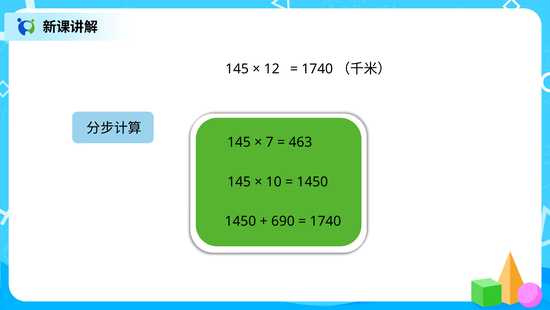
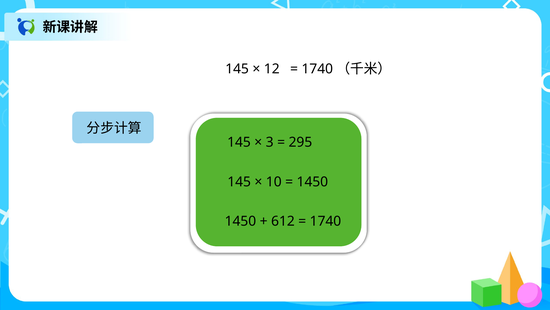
7: 7 -> 3
463: 463 -> 295
690: 690 -> 612
